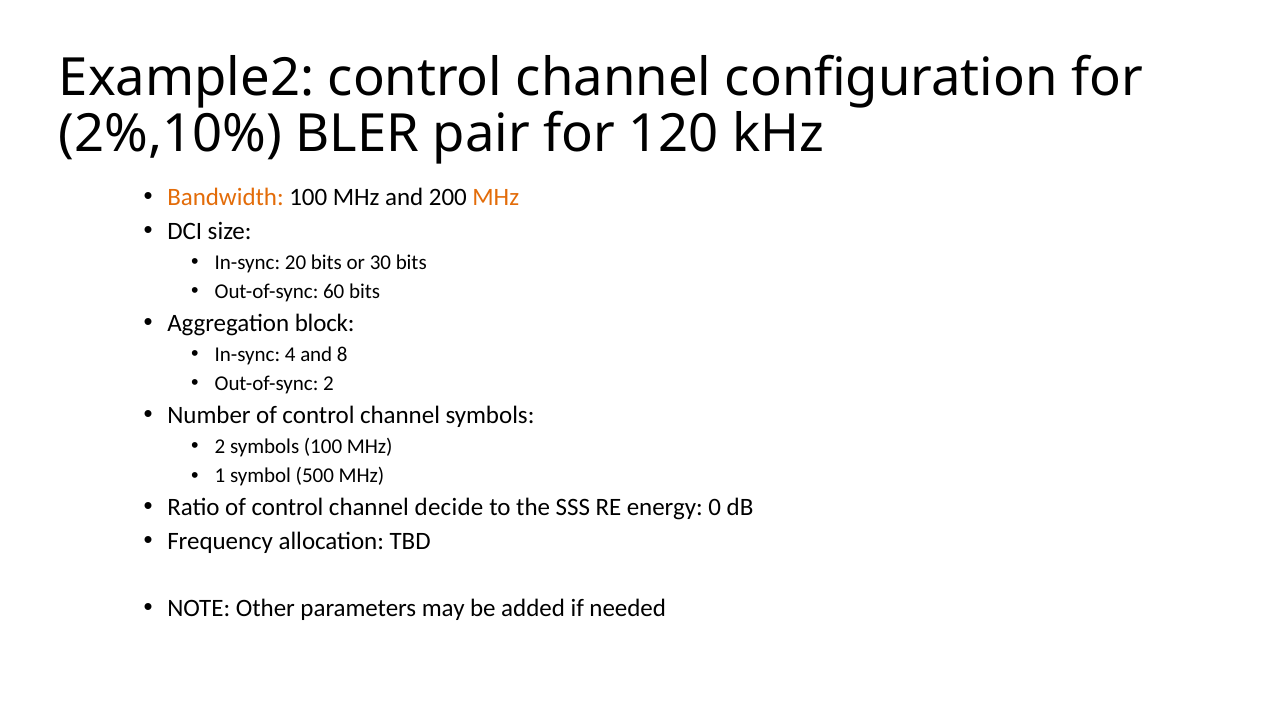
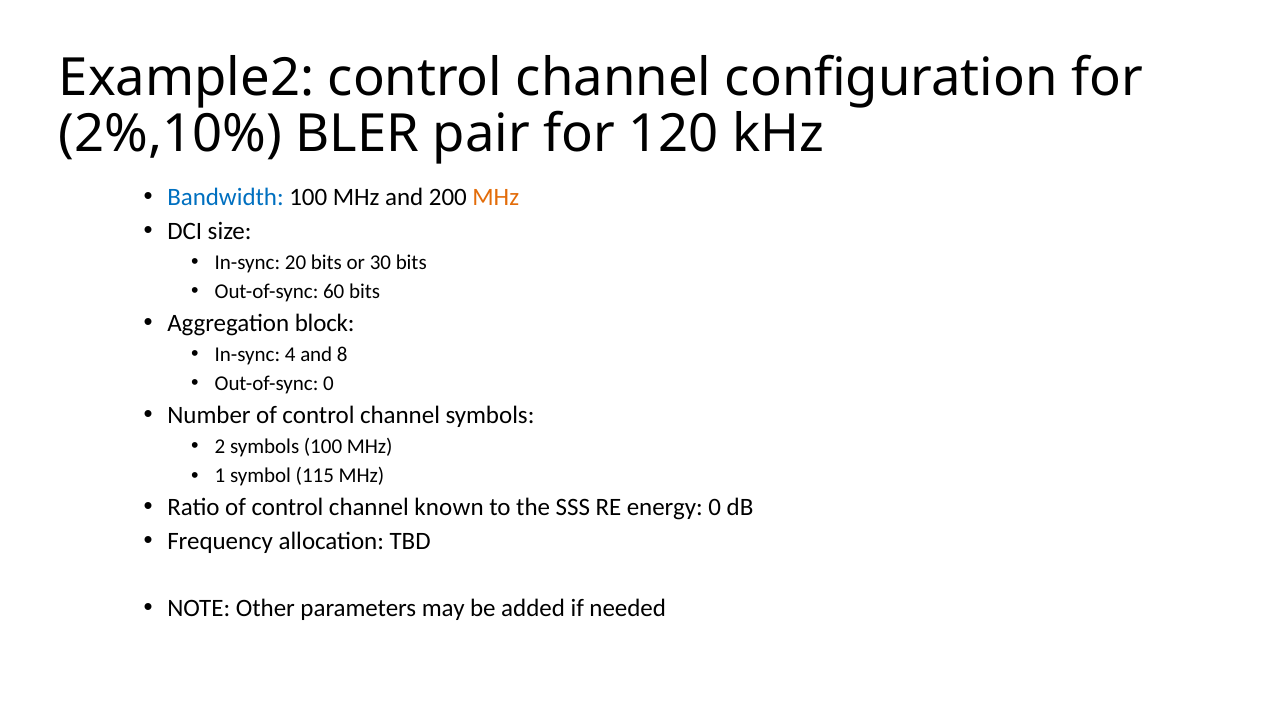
Bandwidth colour: orange -> blue
Out-of-sync 2: 2 -> 0
500: 500 -> 115
decide: decide -> known
